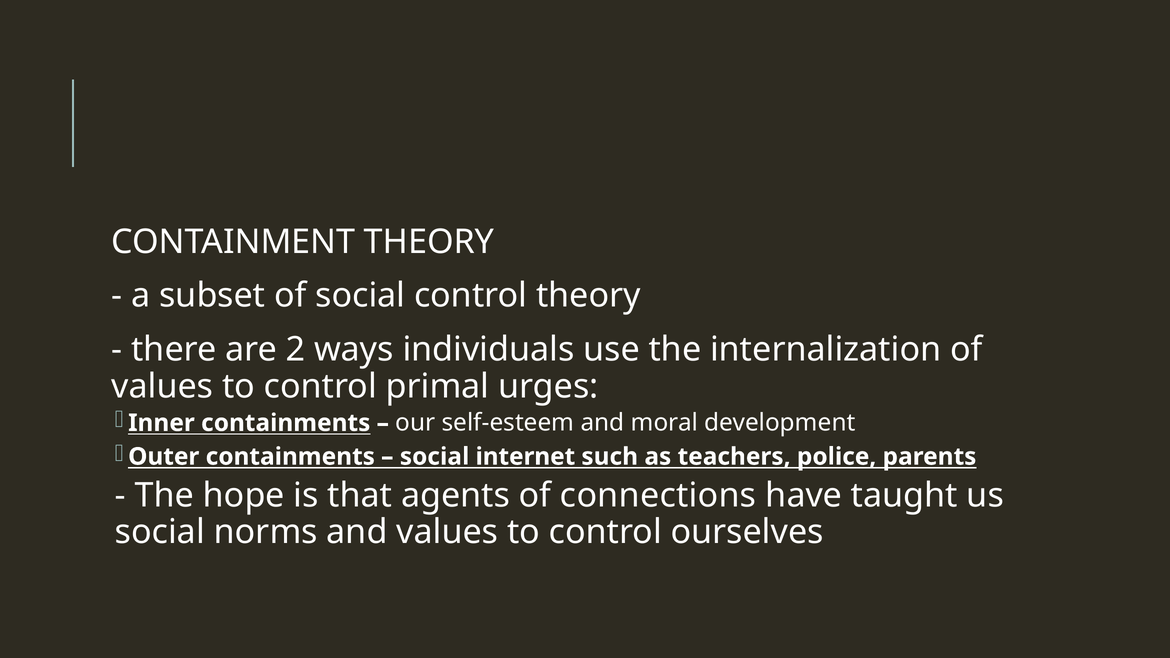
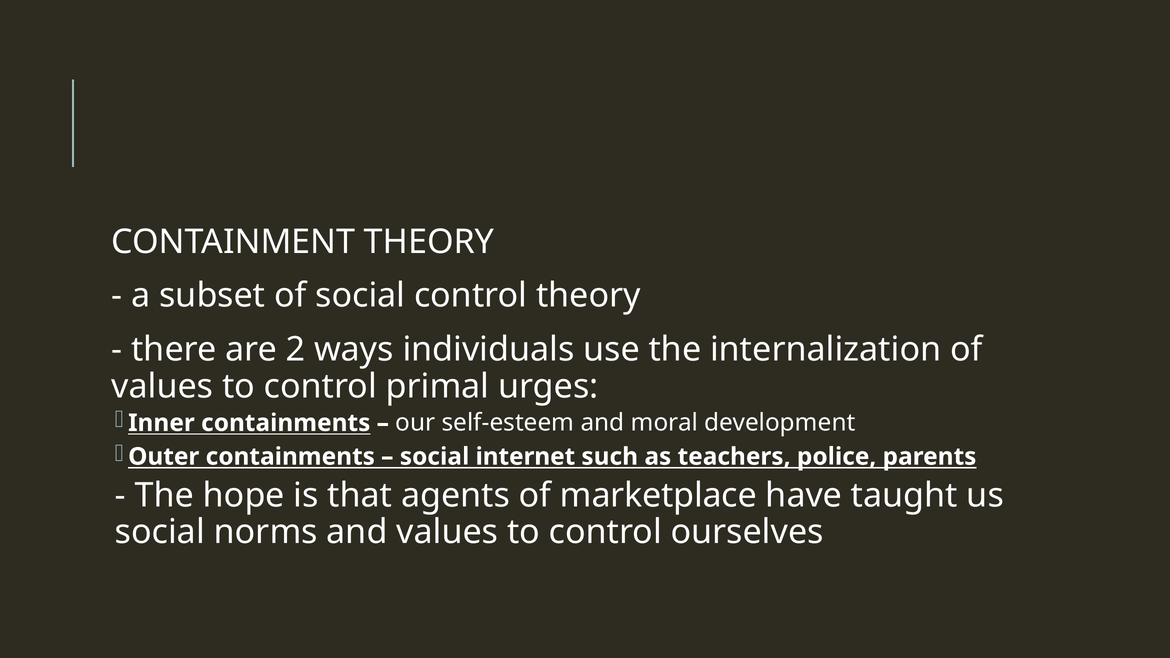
connections: connections -> marketplace
